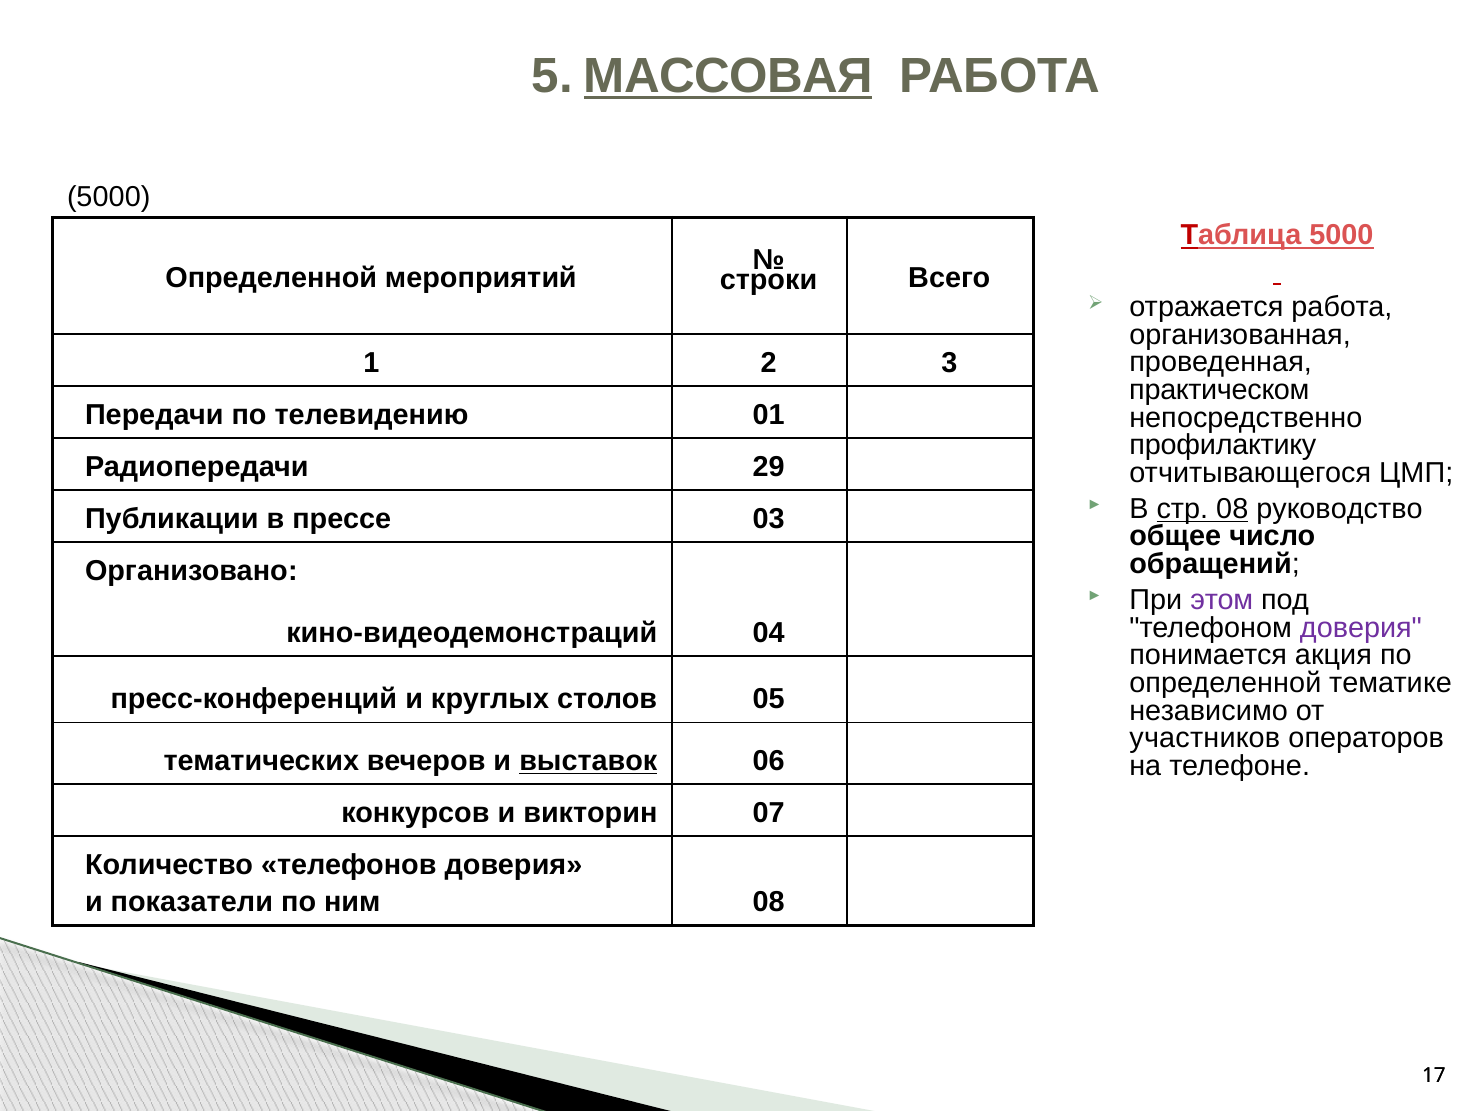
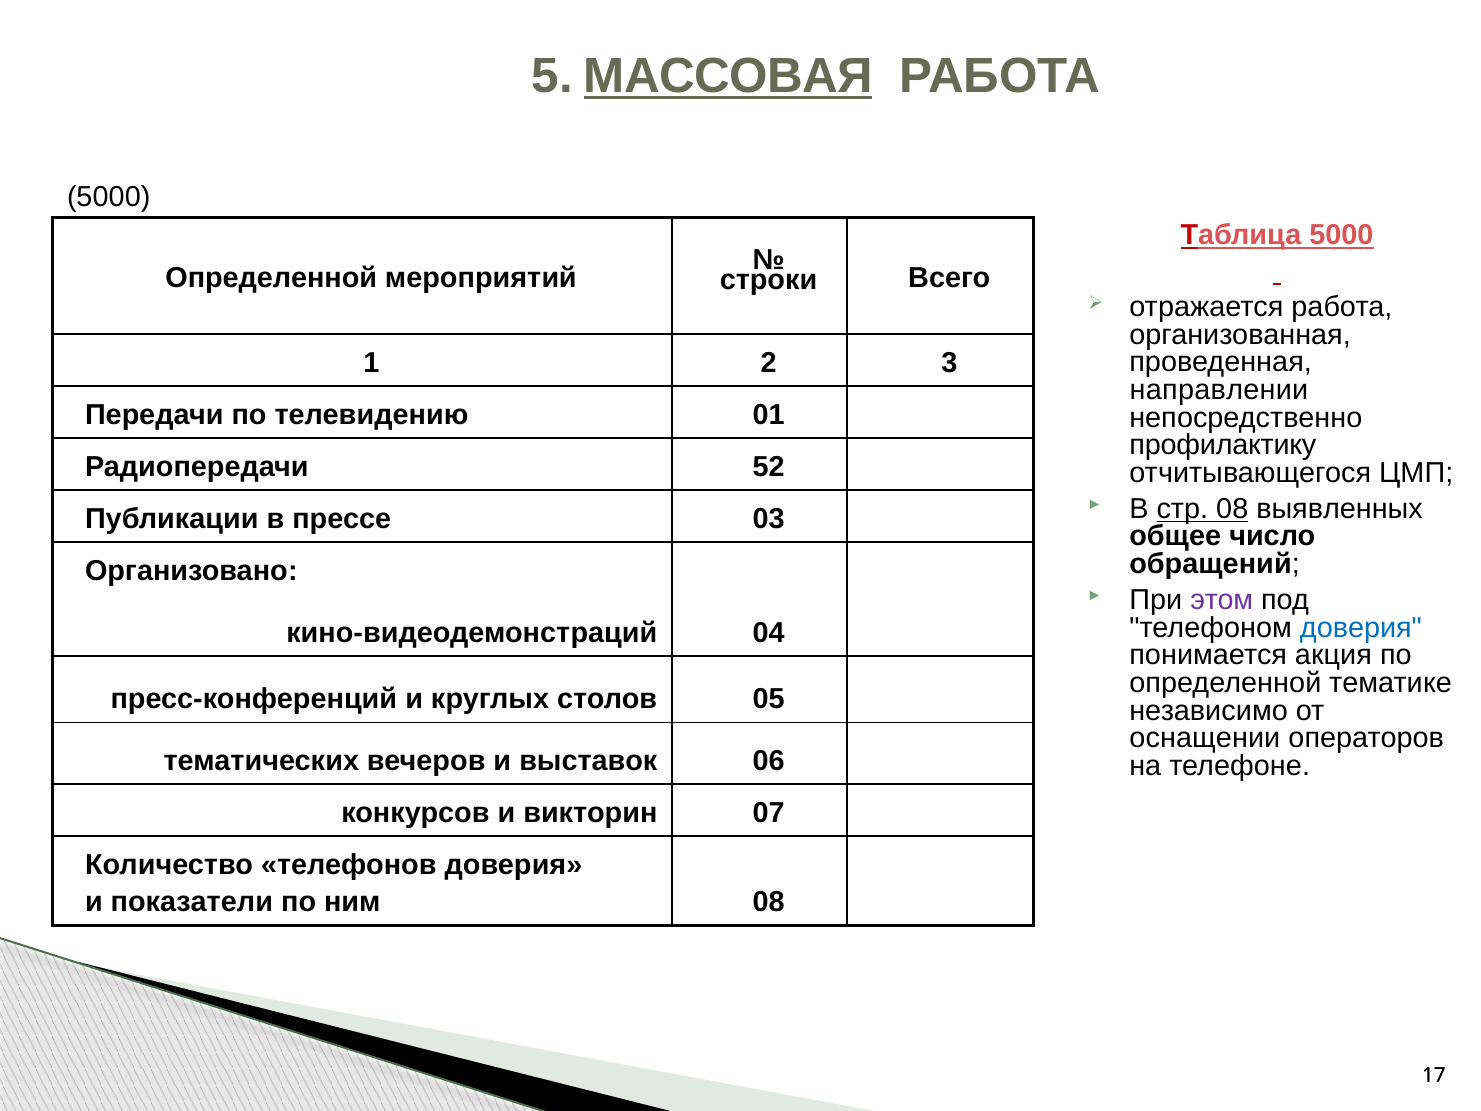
практическом: практическом -> направлении
29: 29 -> 52
руководство: руководство -> выявленных
доверия at (1361, 627) colour: purple -> blue
участников: участников -> оснащении
выставок underline: present -> none
